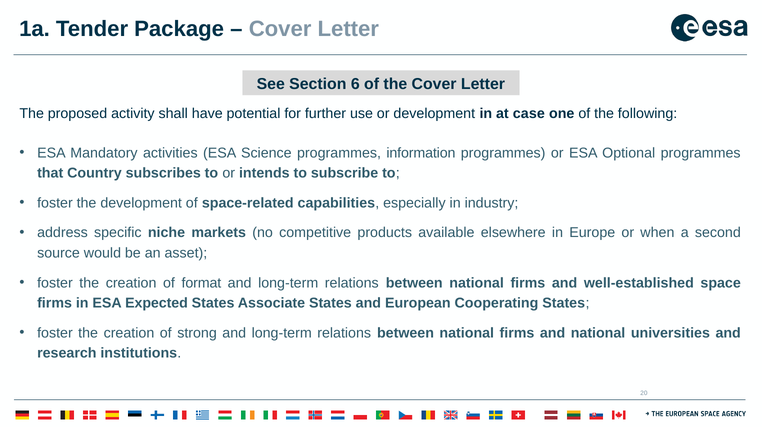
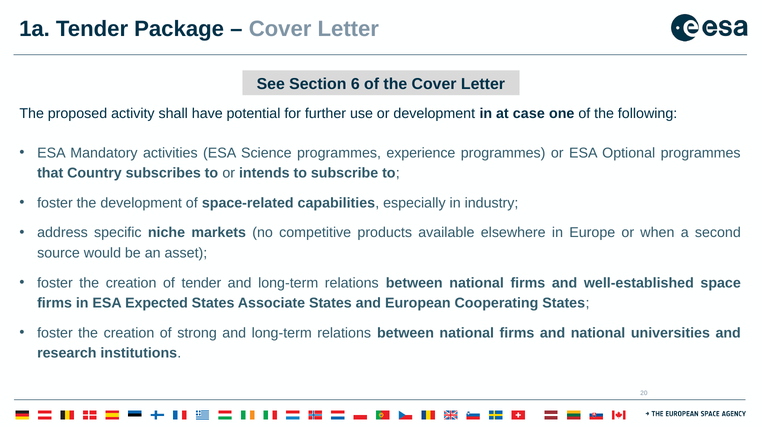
information: information -> experience
of format: format -> tender
